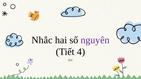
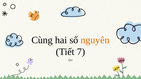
Nhắc: Nhắc -> Cùng
nguyên colour: purple -> orange
4: 4 -> 7
